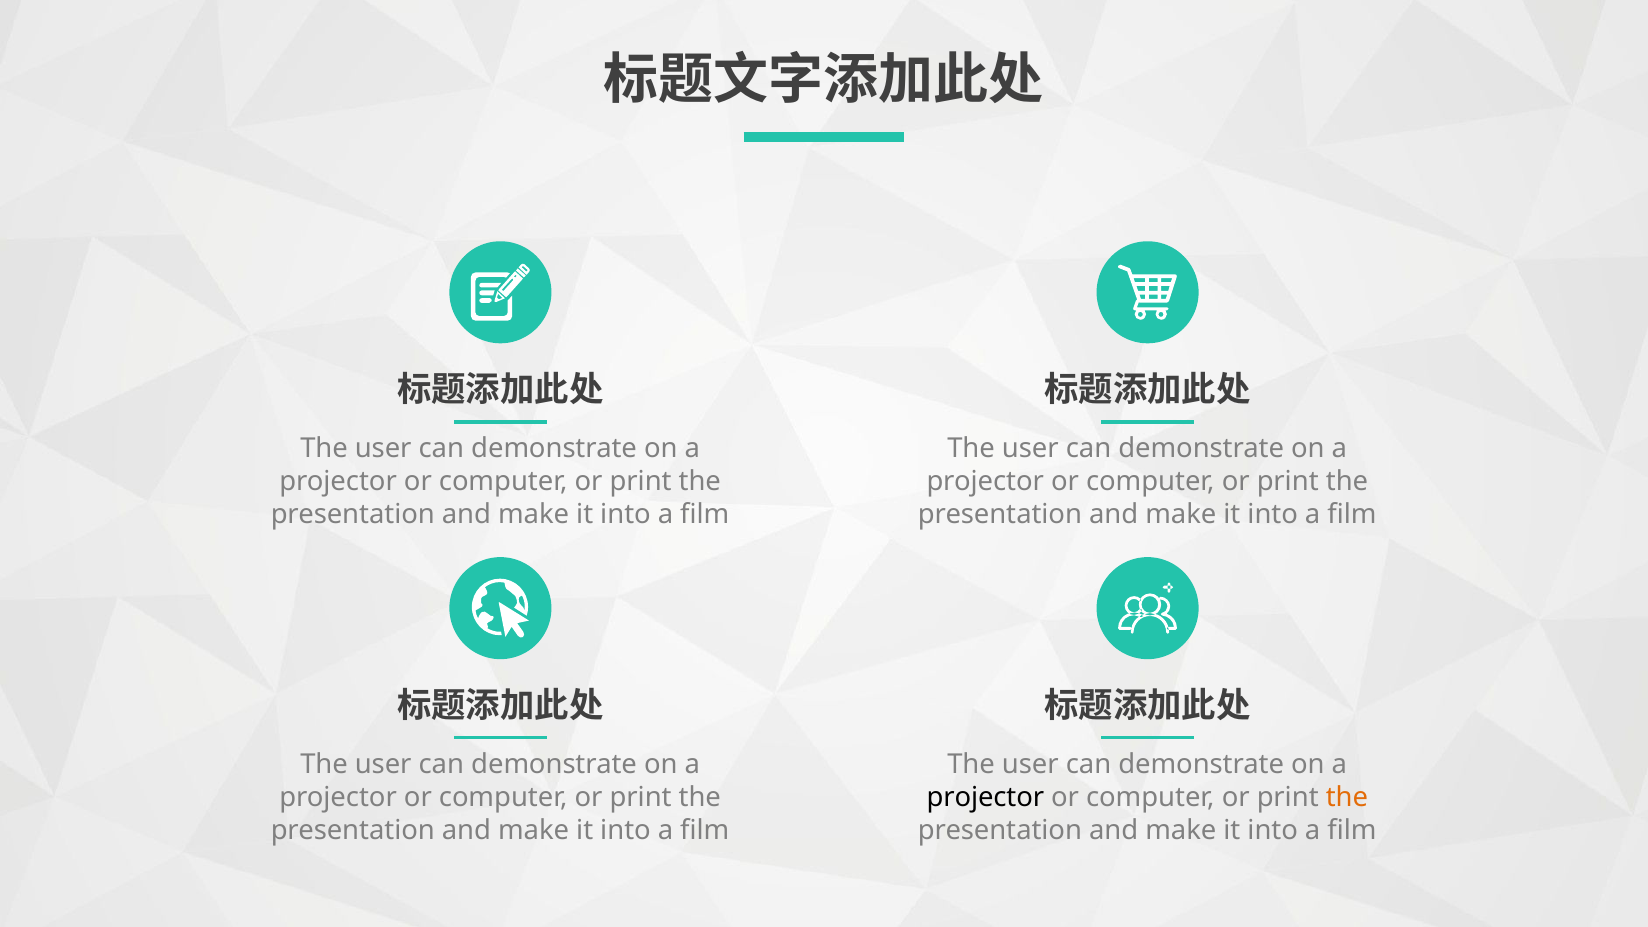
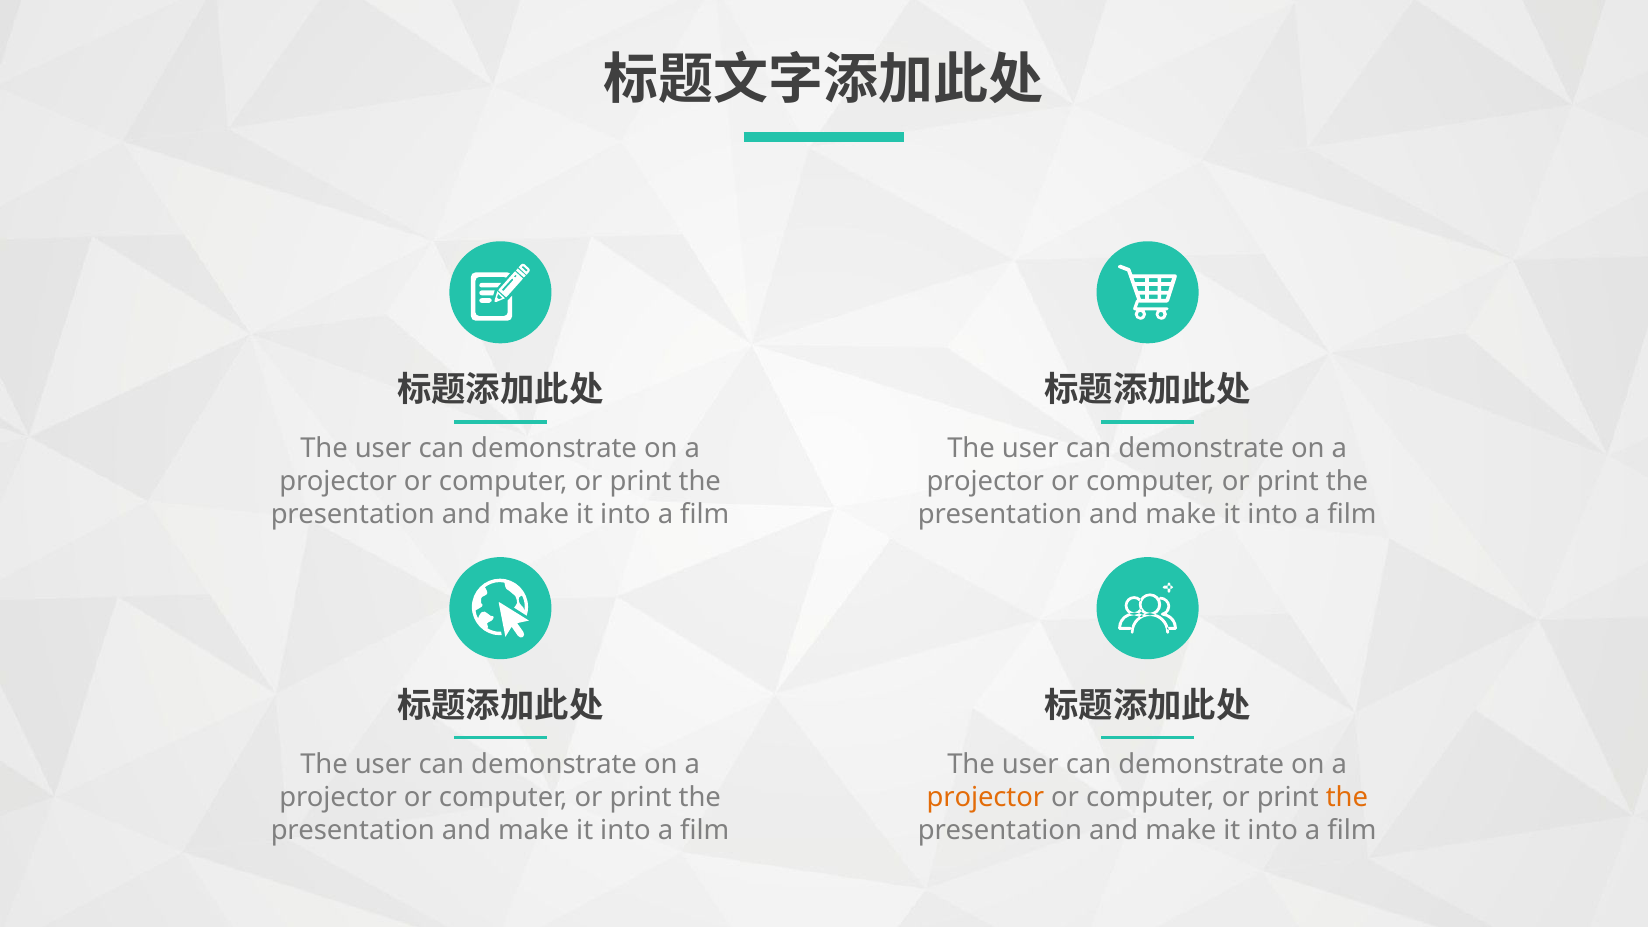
projector at (985, 797) colour: black -> orange
